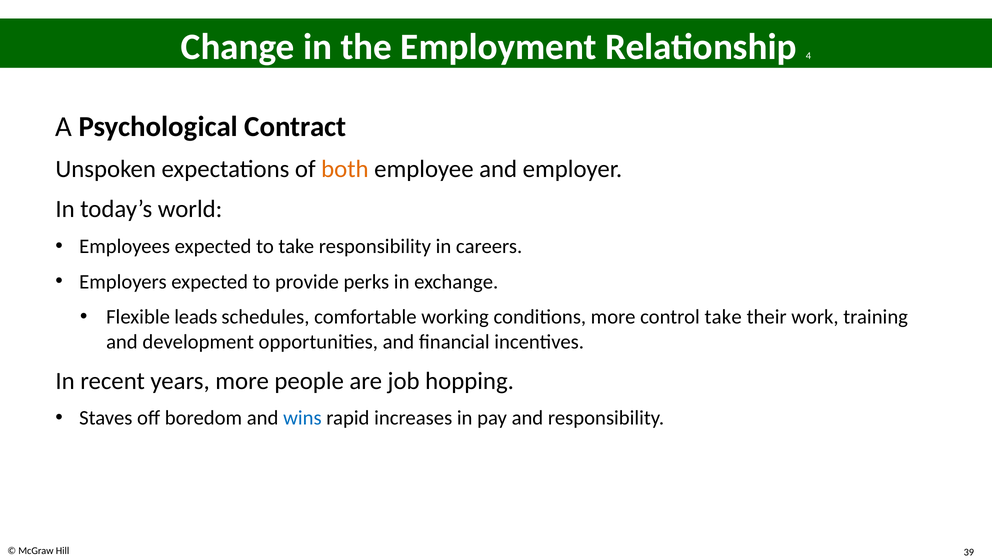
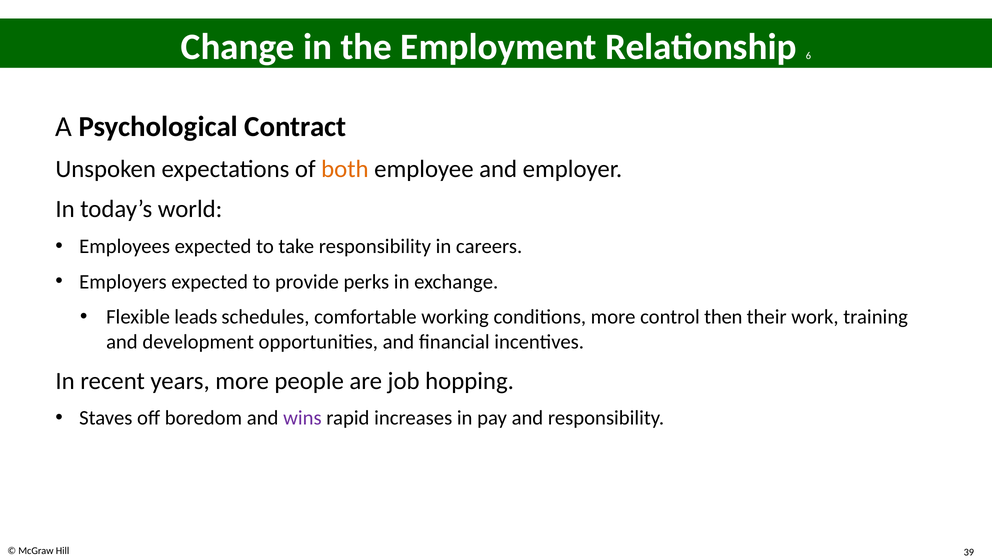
4: 4 -> 6
control take: take -> then
wins colour: blue -> purple
